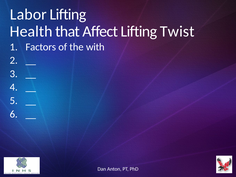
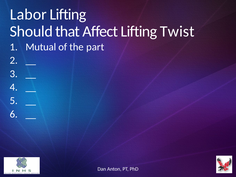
Health: Health -> Should
Factors: Factors -> Mutual
with: with -> part
